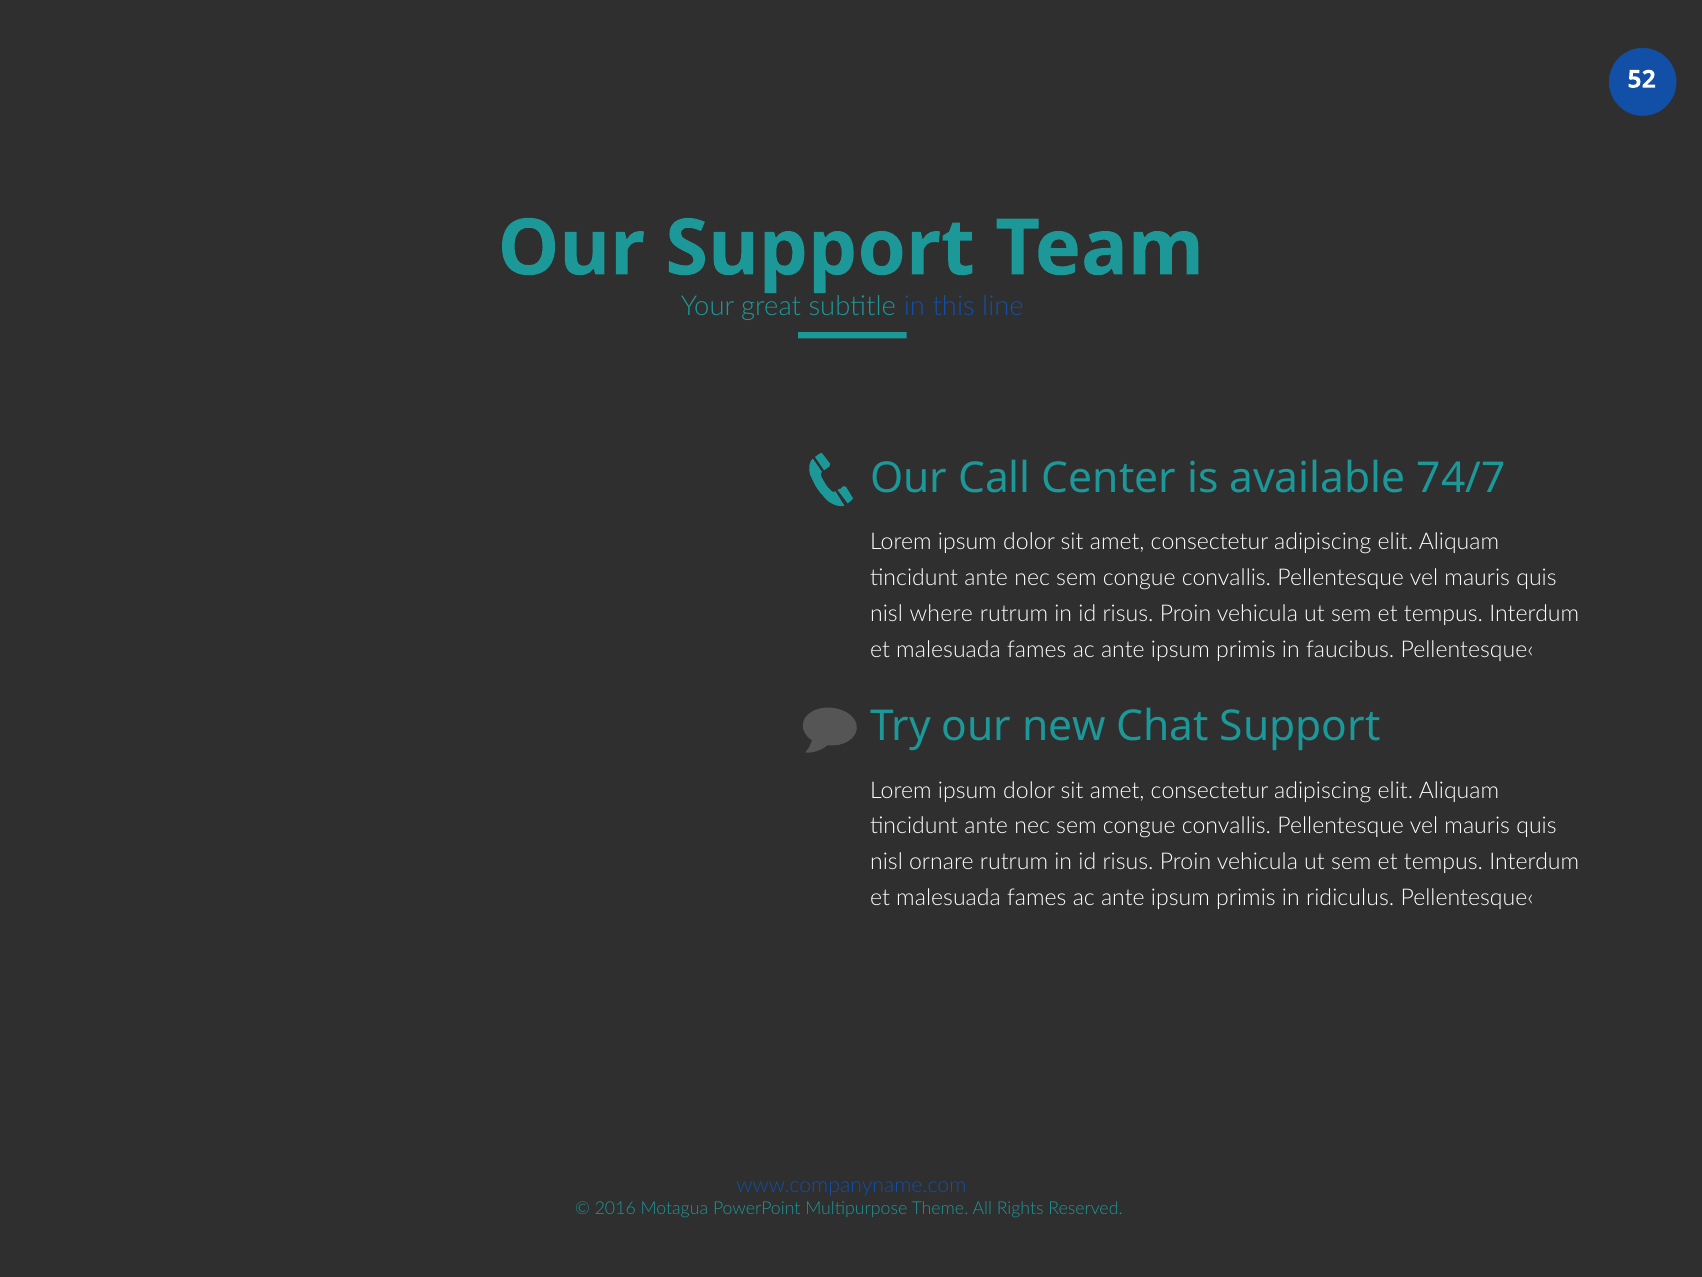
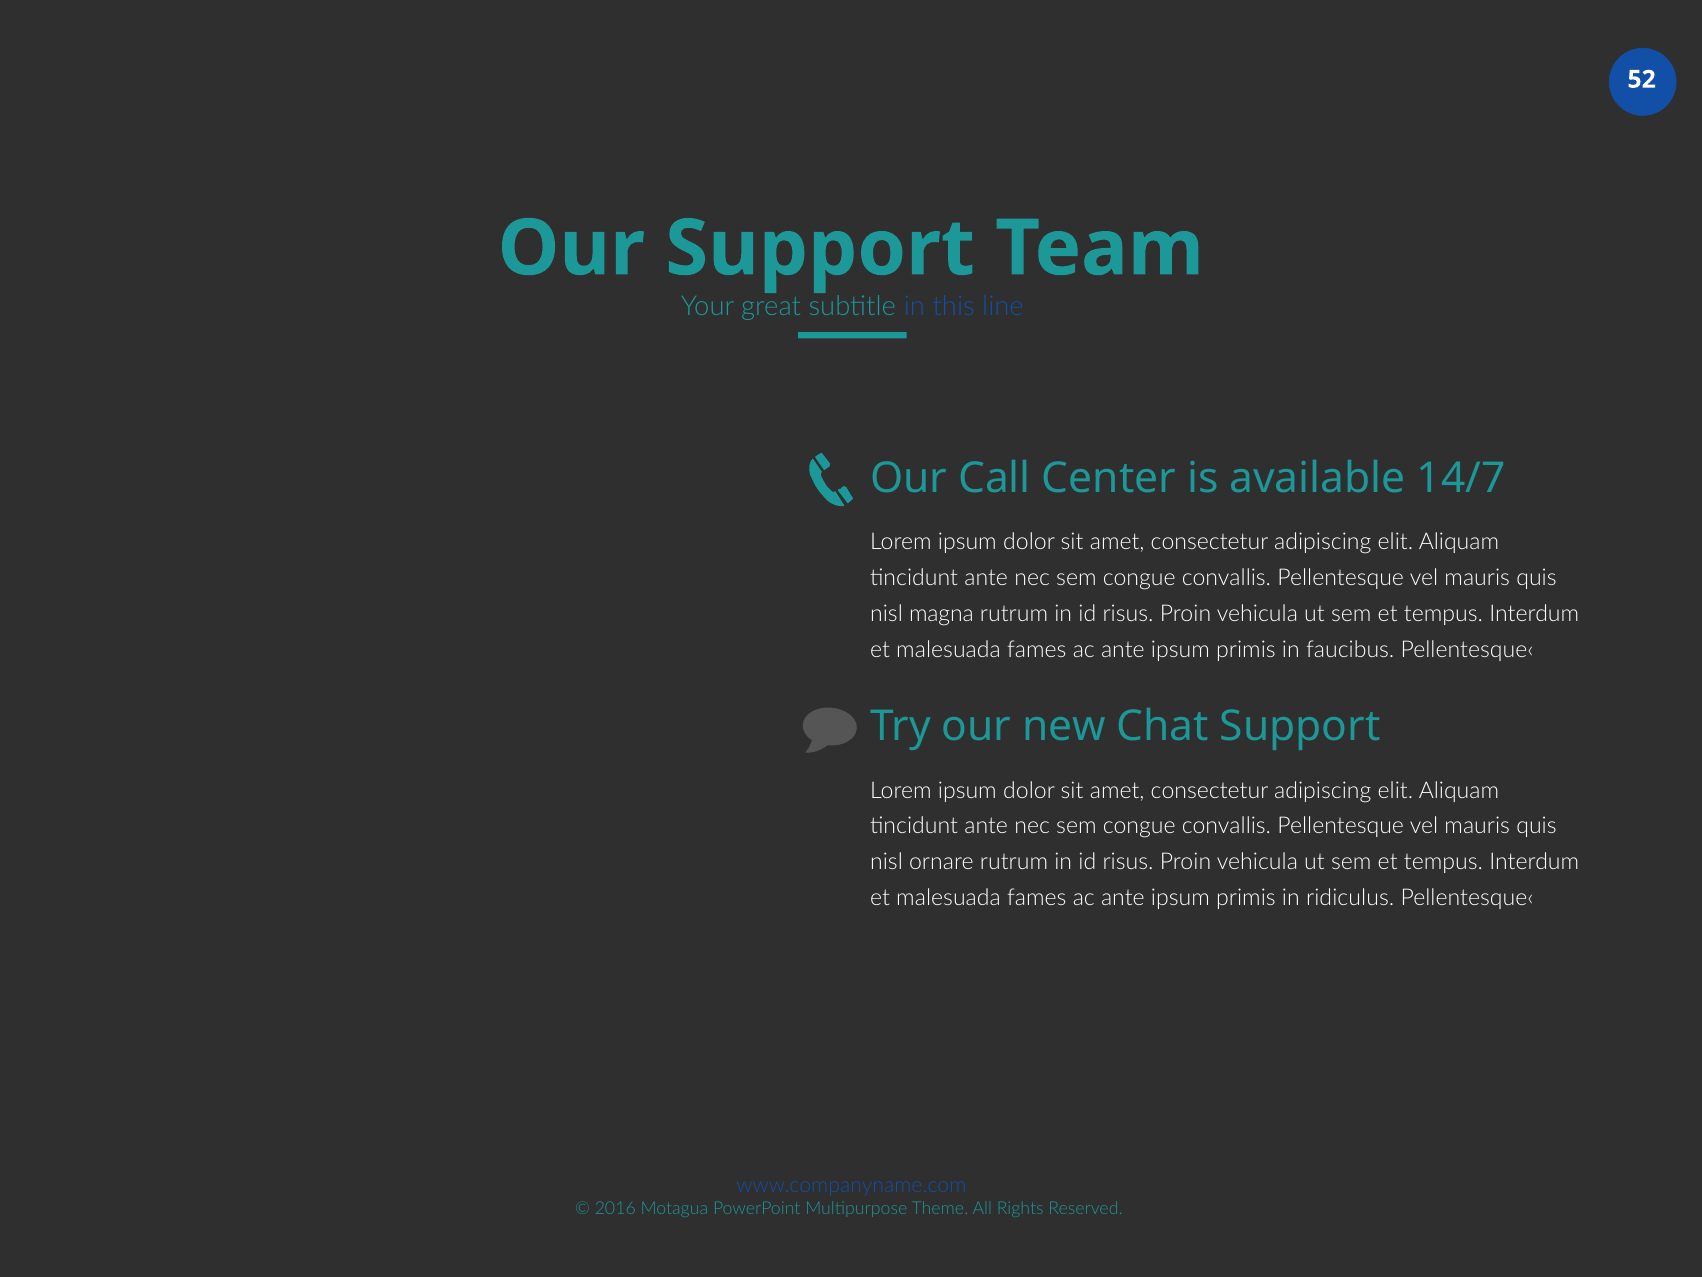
74/7: 74/7 -> 14/7
where: where -> magna
